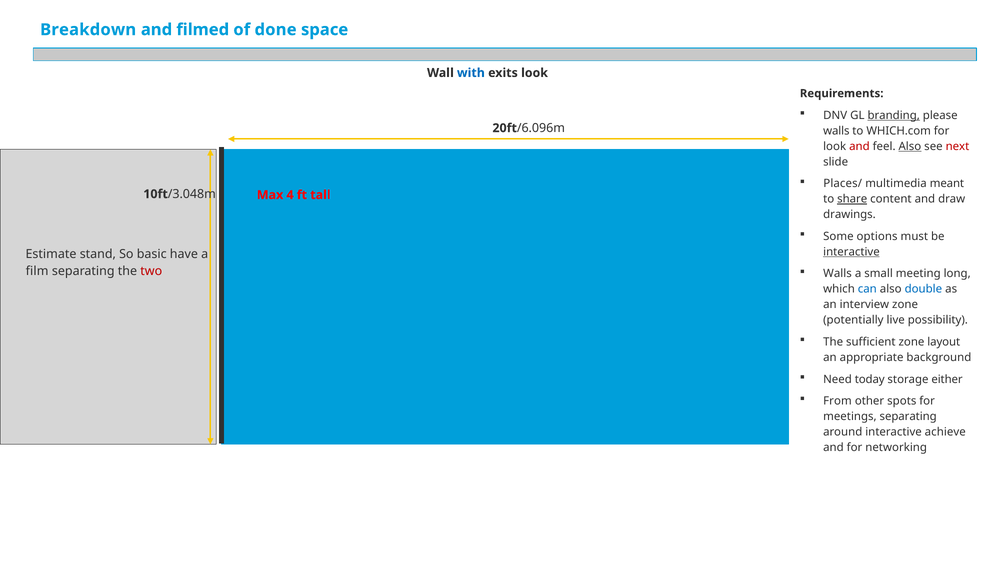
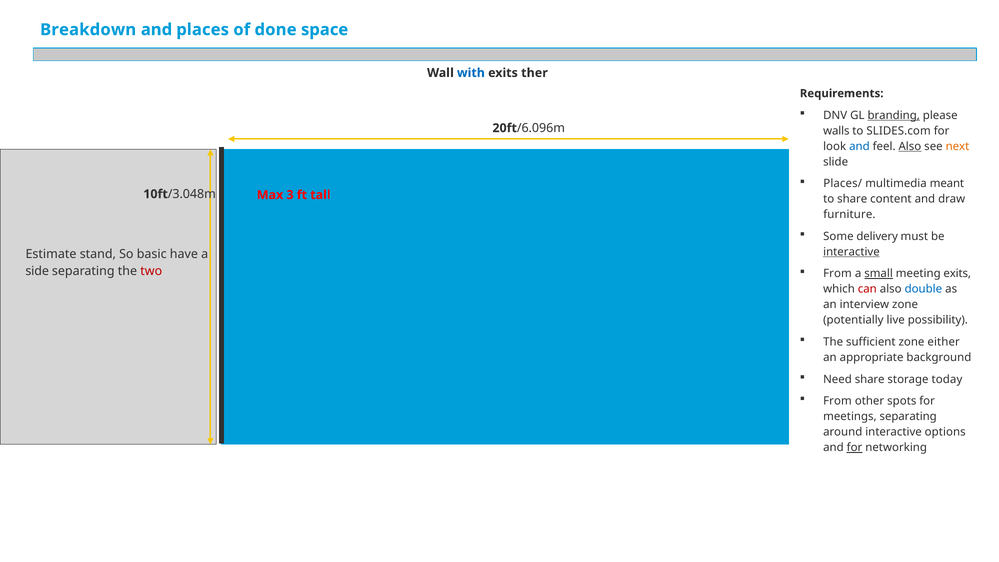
filmed: filmed -> places
exits look: look -> ther
WHICH.com: WHICH.com -> SLIDES.com
and at (859, 146) colour: red -> blue
next colour: red -> orange
4: 4 -> 3
share at (852, 199) underline: present -> none
drawings: drawings -> furniture
options: options -> delivery
film: film -> side
Walls at (838, 274): Walls -> From
small underline: none -> present
meeting long: long -> exits
can colour: blue -> red
layout: layout -> either
Need today: today -> share
either: either -> today
achieve: achieve -> options
for at (855, 448) underline: none -> present
